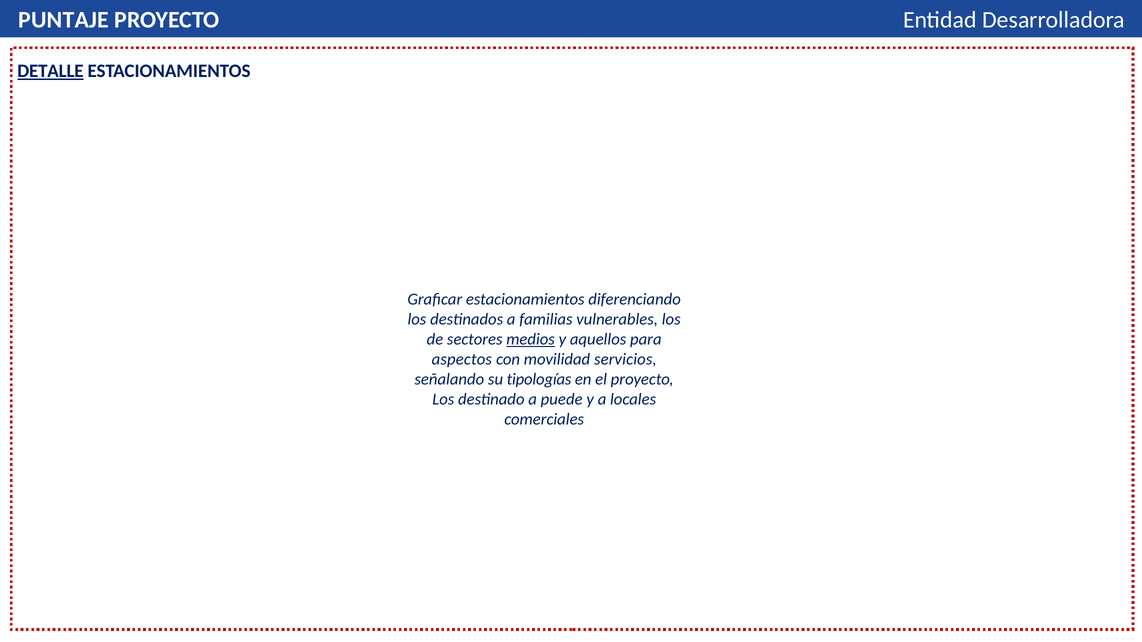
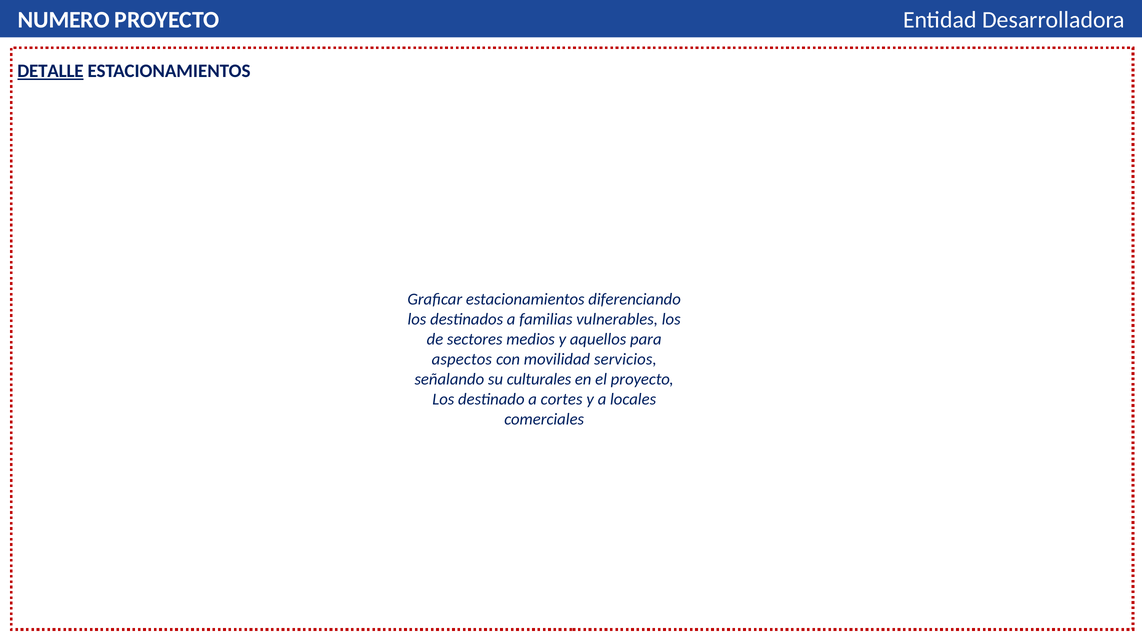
PUNTAJE: PUNTAJE -> NUMERO
medios underline: present -> none
tipologías: tipologías -> culturales
puede: puede -> cortes
